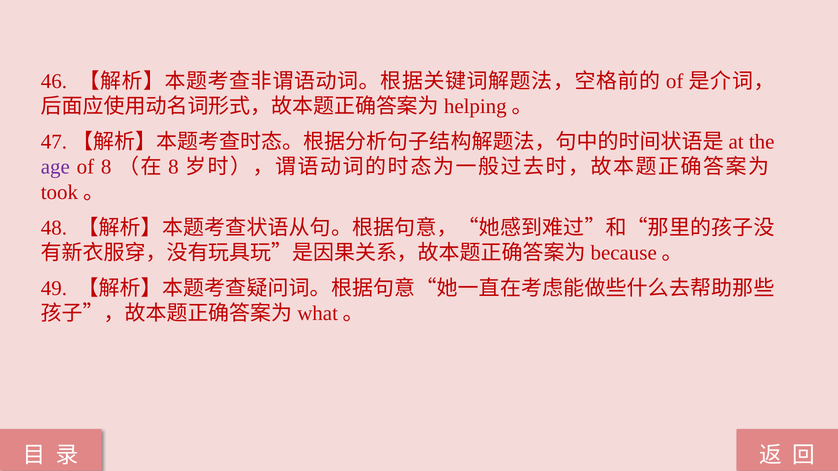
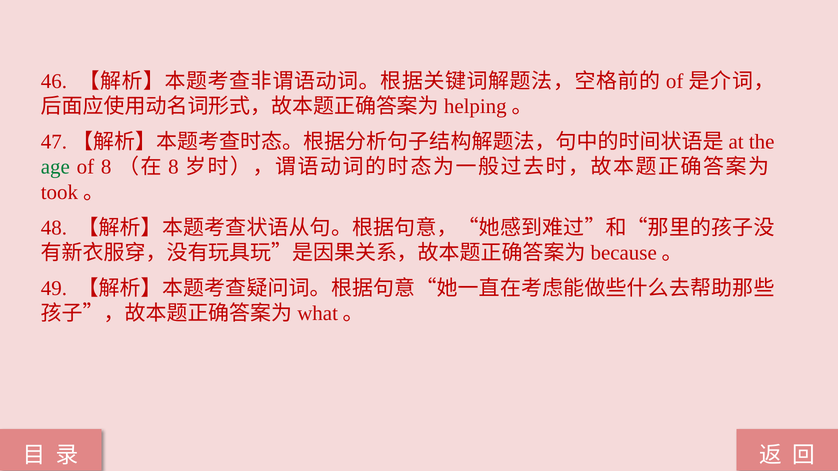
age colour: purple -> green
